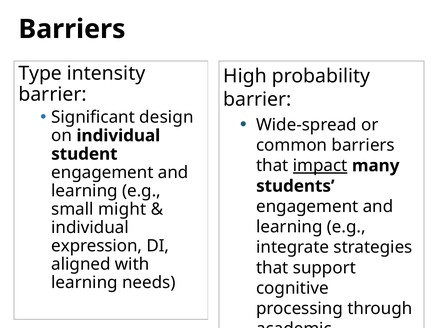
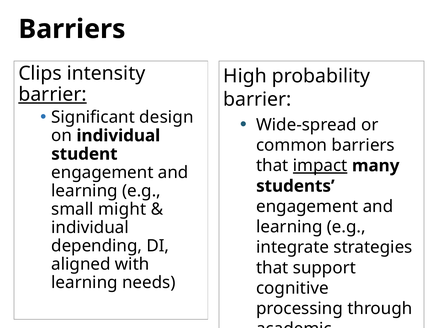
Type: Type -> Clips
barrier at (53, 95) underline: none -> present
expression: expression -> depending
